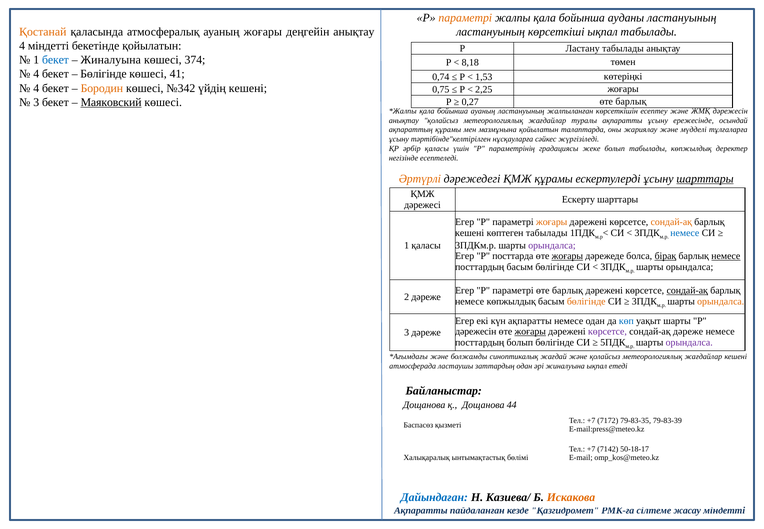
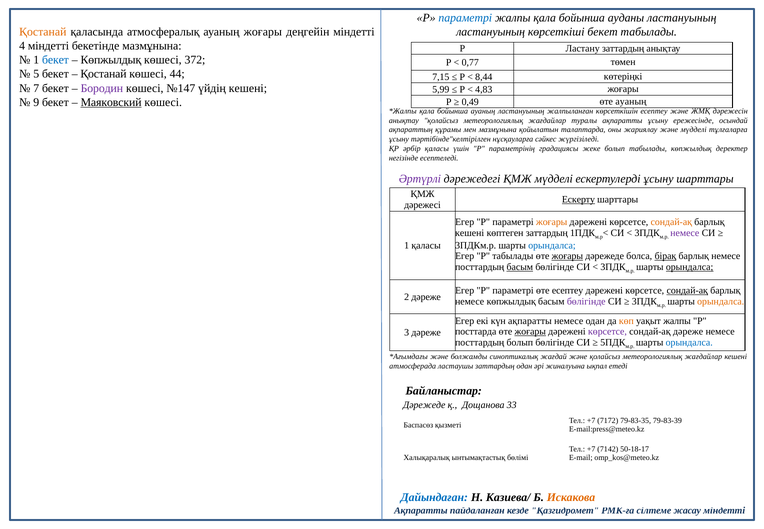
параметрі at (465, 18) colour: orange -> blue
деңгейін анықтау: анықтау -> міндетті
көрсеткіші ықпал: ықпал -> бекет
бекетінде қойылатын: қойылатын -> мазмұнына
Ластану табылады: табылады -> заттардың
Жиналуына at (111, 60): Жиналуына -> Көпжылдық
374: 374 -> 372
8,18: 8,18 -> 0,77
4 at (36, 74): 4 -> 5
Бөлігінде at (104, 74): Бөлігінде -> Қостанай
41: 41 -> 44
0,74: 0,74 -> 7,15
1,53: 1,53 -> 8,44
4 at (36, 88): 4 -> 7
Бородин colour: orange -> purple
№342: №342 -> №147
0,75: 0,75 -> 5,99
2,25: 2,25 -> 4,83
3 at (36, 102): 3 -> 9
0,27: 0,27 -> 0,49
барлық at (631, 102): барлық -> ауаның
Әртүрлі colour: orange -> purple
ҚМЖ құрамы: құрамы -> мүдделі
шарттары at (705, 179) underline: present -> none
Ескерту underline: none -> present
көптеген табылады: табылады -> заттардың
немесе at (685, 233) colour: blue -> purple
орындалса at (552, 245) colour: purple -> blue
P посттарда: посттарда -> табылады
немесе at (726, 256) underline: present -> none
басым at (520, 267) underline: none -> present
орындалса at (690, 267) underline: none -> present
параметрі өте барлық: барлық -> есептеу
бөлігінде at (586, 301) colour: orange -> purple
көп colour: blue -> orange
уақыт шарты: шарты -> жалпы
дәрежесін at (476, 332): дәрежесін -> посттарда
орындалса at (689, 342) colour: purple -> blue
Дощанова at (424, 405): Дощанова -> Дәрежеде
44: 44 -> 33
